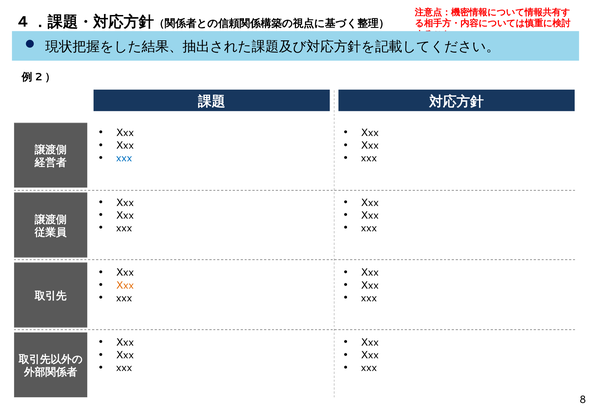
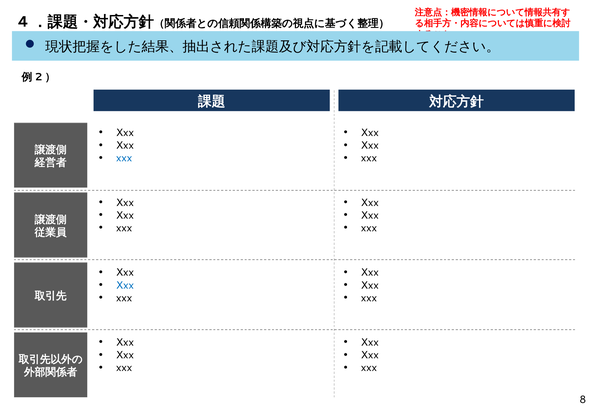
Xxx at (125, 285) colour: orange -> blue
